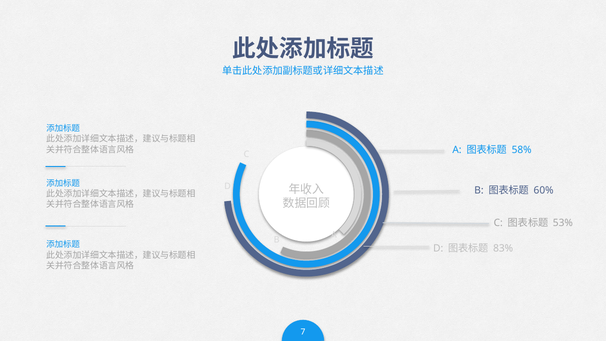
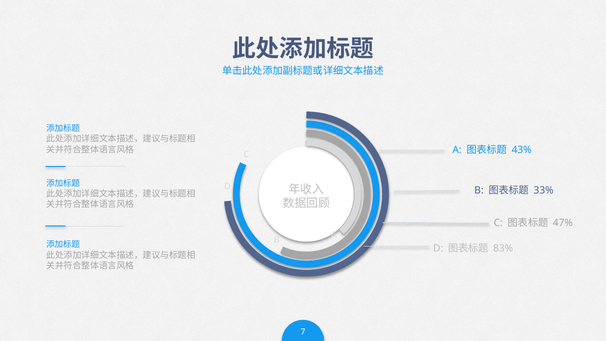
58%: 58% -> 43%
60%: 60% -> 33%
53%: 53% -> 47%
